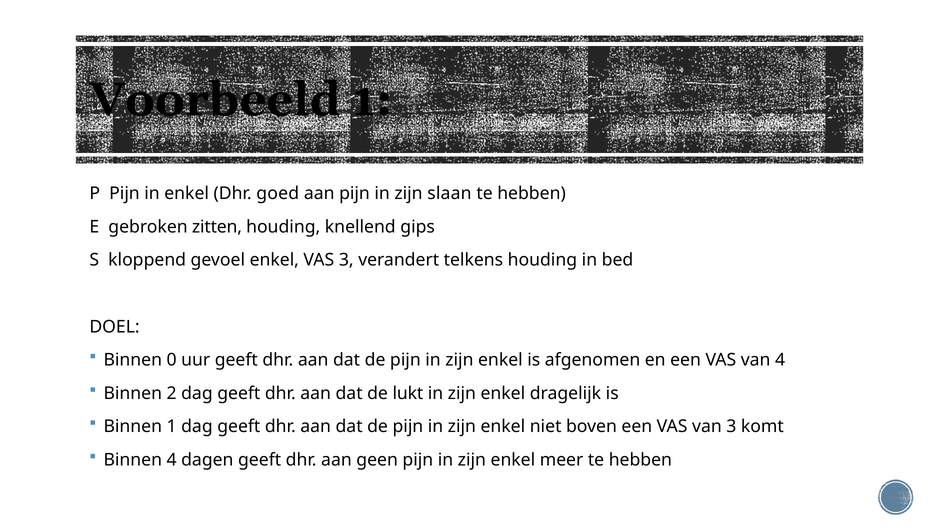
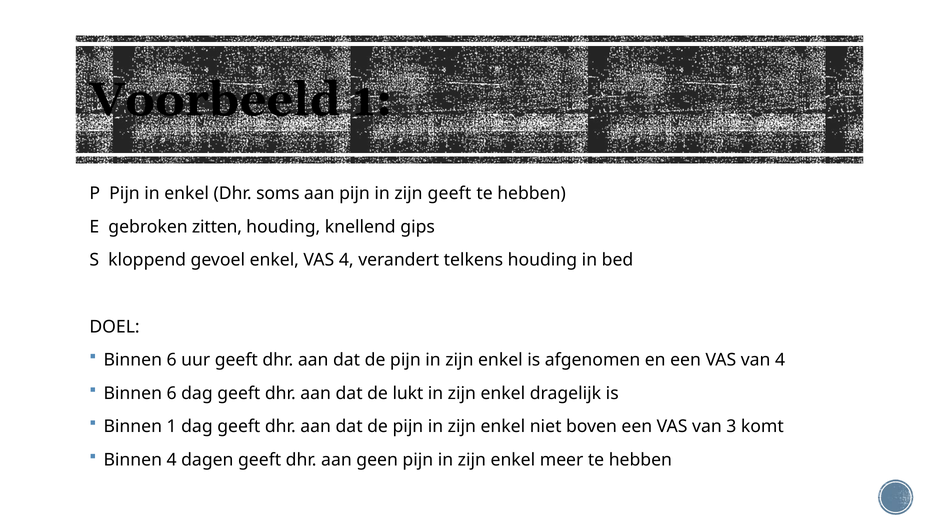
goed: goed -> soms
zijn slaan: slaan -> geeft
VAS 3: 3 -> 4
0 at (172, 360): 0 -> 6
2 at (172, 393): 2 -> 6
